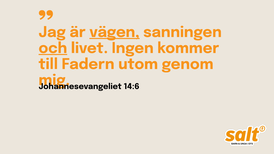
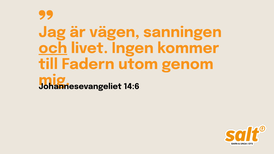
vägen underline: present -> none
